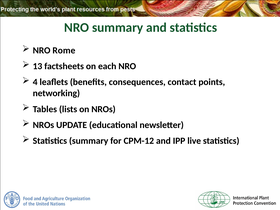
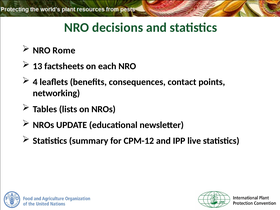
NRO summary: summary -> decisions
